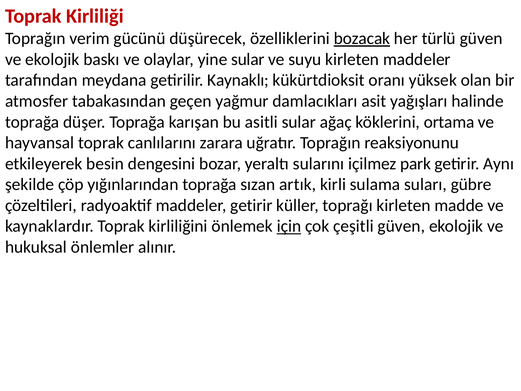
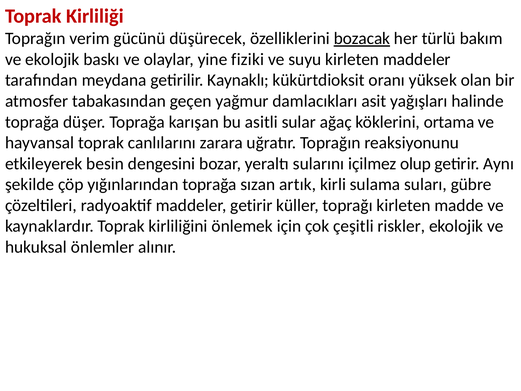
türlü güven: güven -> bakım
yine sular: sular -> fiziki
park: park -> olup
için underline: present -> none
çeşitli güven: güven -> riskler
